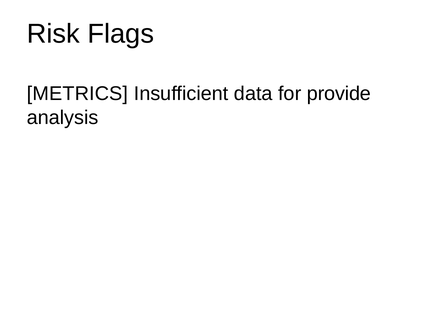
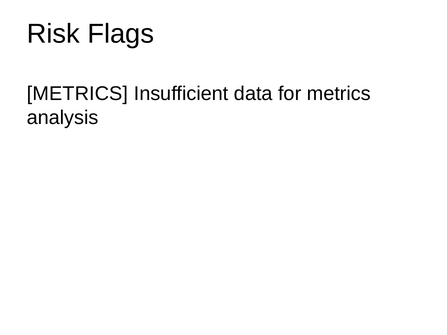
for provide: provide -> metrics
